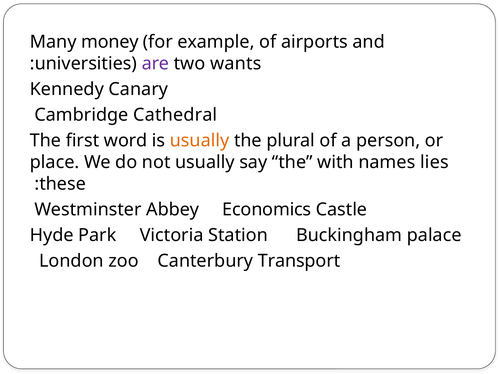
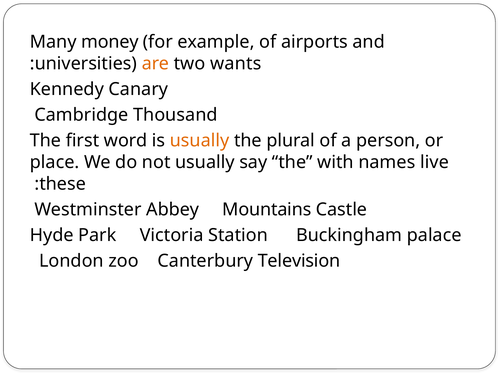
are colour: purple -> orange
Cathedral: Cathedral -> Thousand
lies: lies -> live
Economics: Economics -> Mountains
Transport: Transport -> Television
